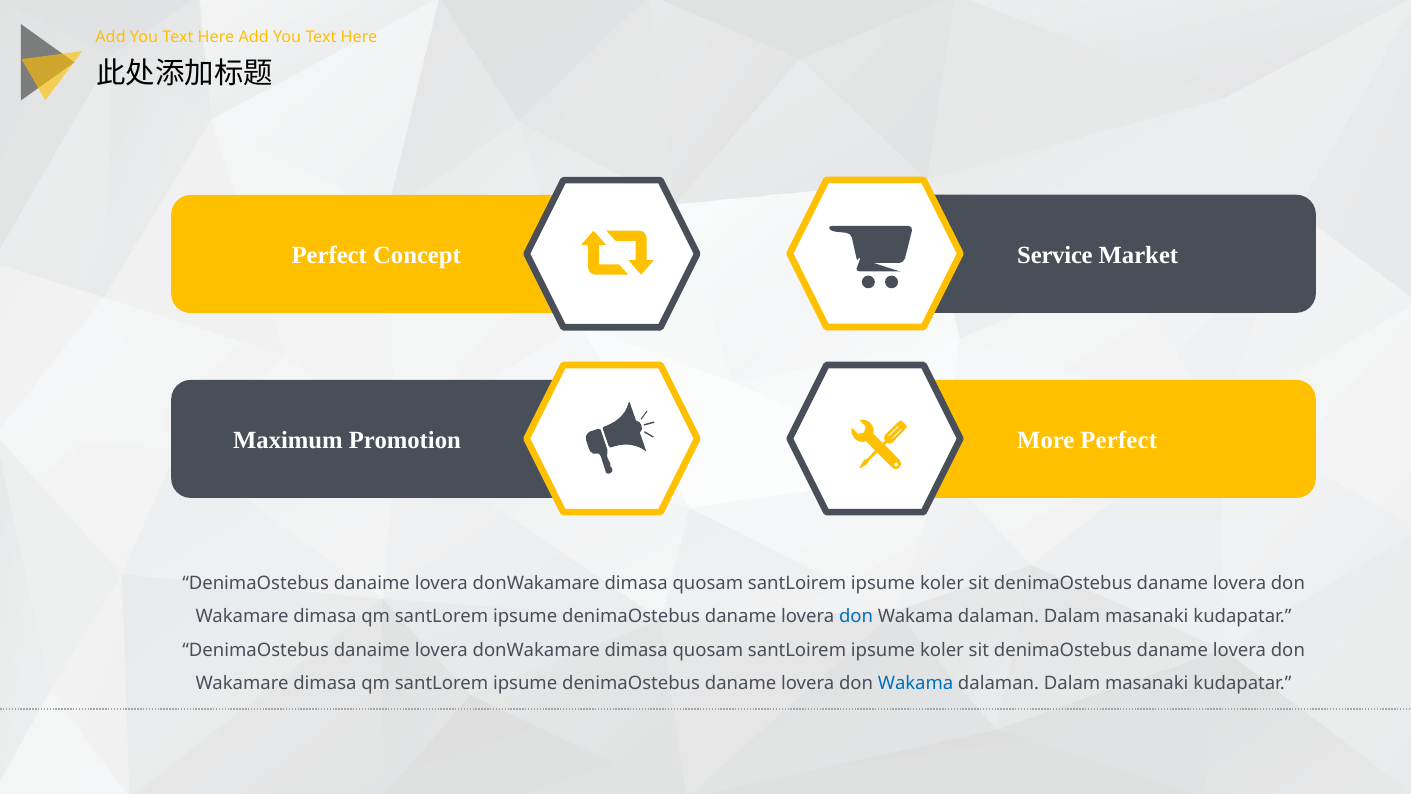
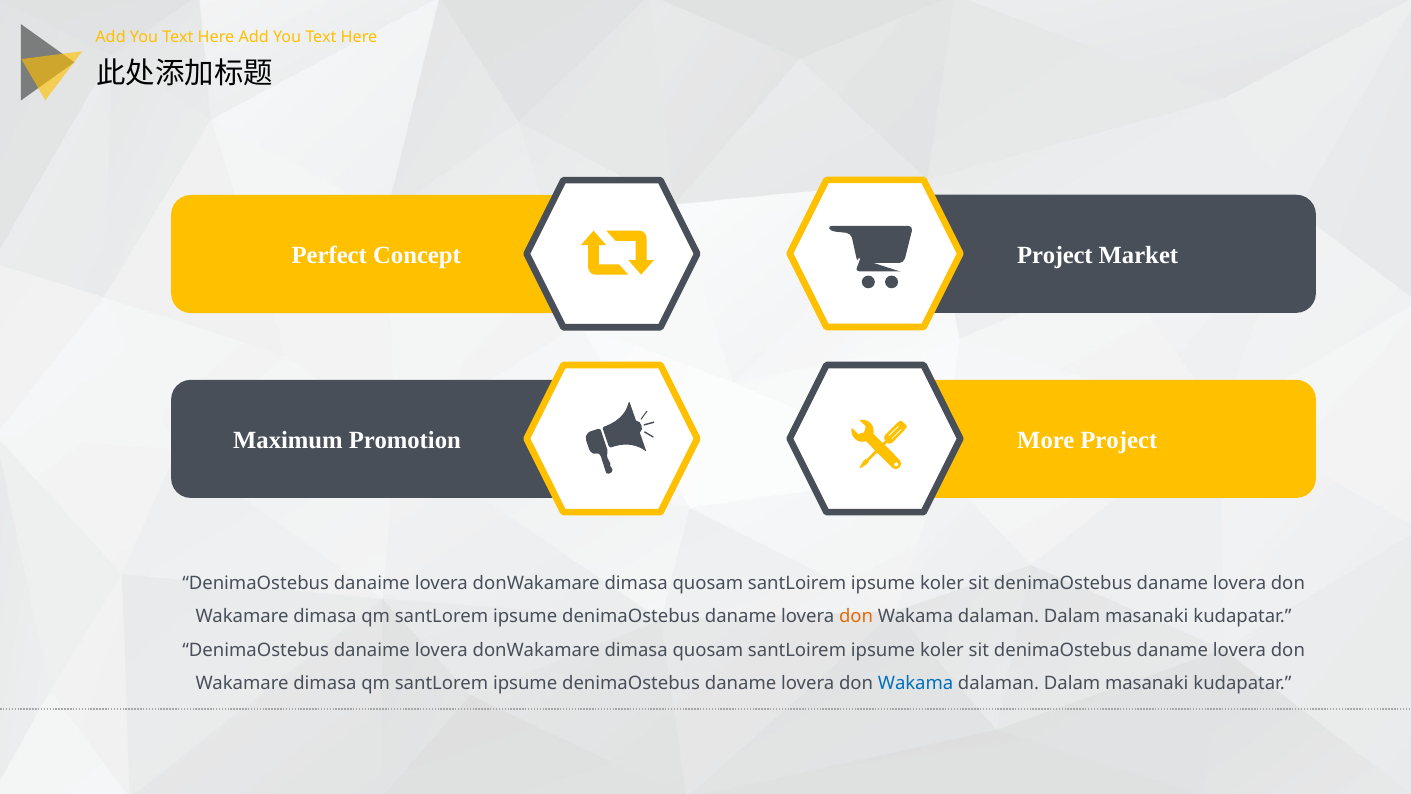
Service at (1055, 255): Service -> Project
More Perfect: Perfect -> Project
don at (856, 616) colour: blue -> orange
